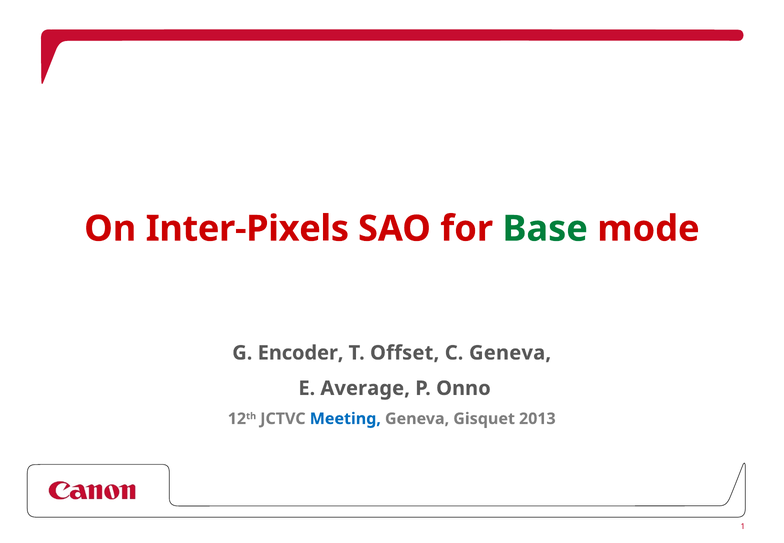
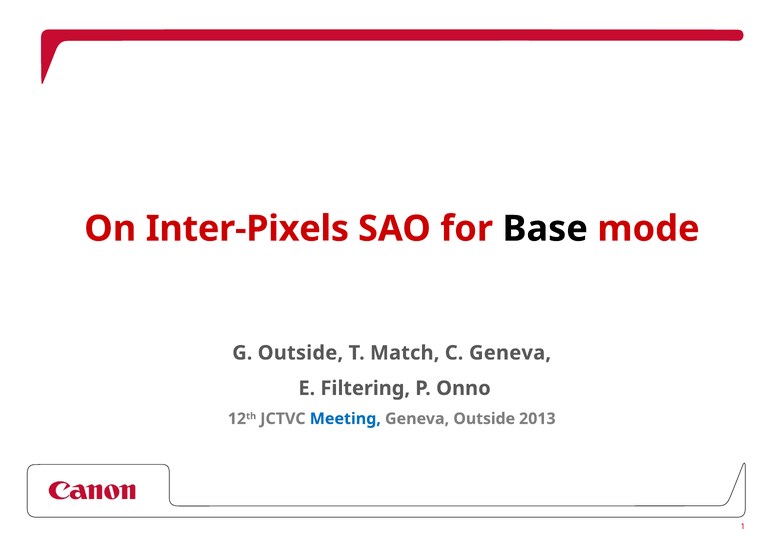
Base colour: green -> black
G Encoder: Encoder -> Outside
Offset: Offset -> Match
Average: Average -> Filtering
Geneva Gisquet: Gisquet -> Outside
